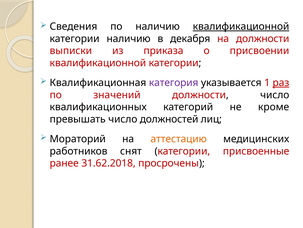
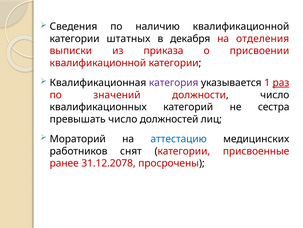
квалификационной at (241, 26) underline: present -> none
категории наличию: наличию -> штатных
на должности: должности -> отделения
кроме: кроме -> сестра
аттестацию colour: orange -> blue
31.62.2018: 31.62.2018 -> 31.12.2078
